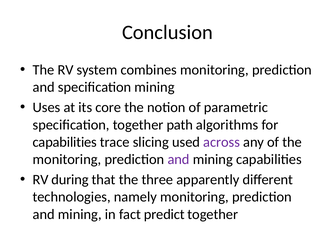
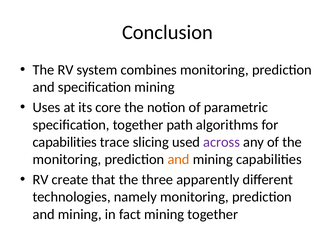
and at (179, 160) colour: purple -> orange
during: during -> create
fact predict: predict -> mining
